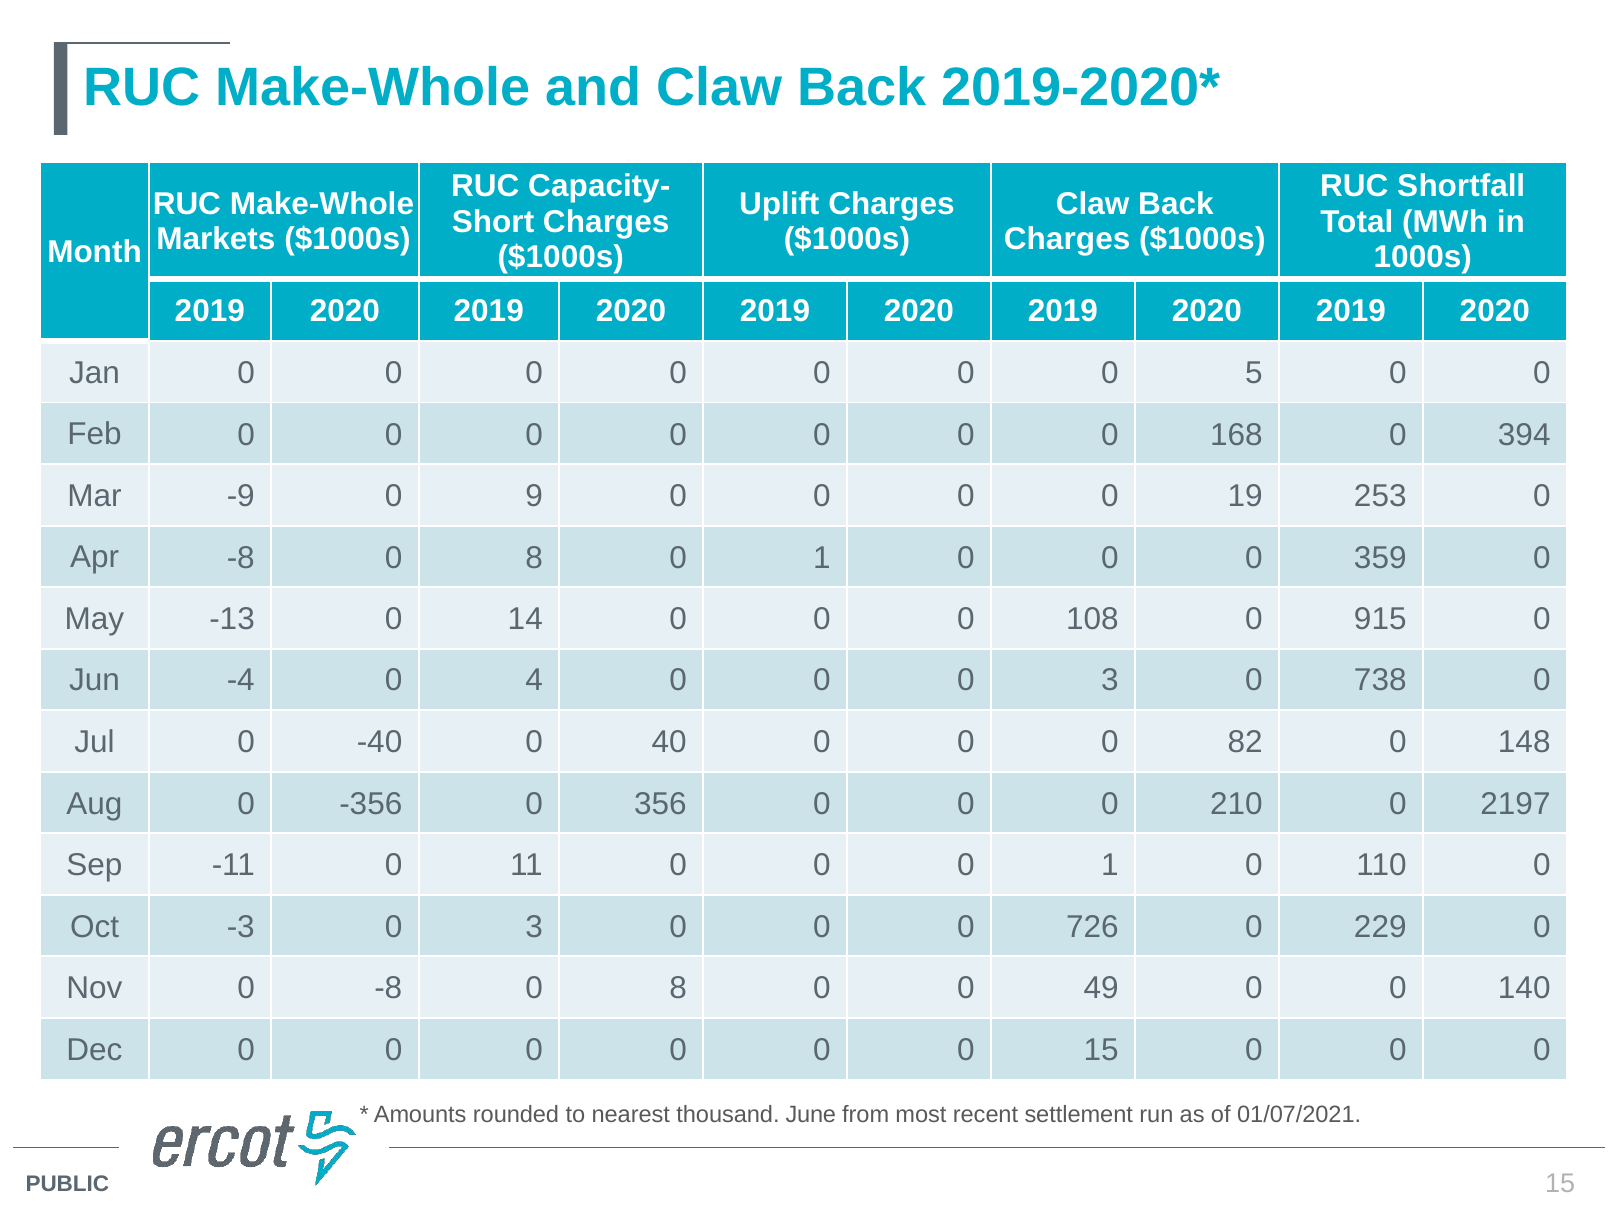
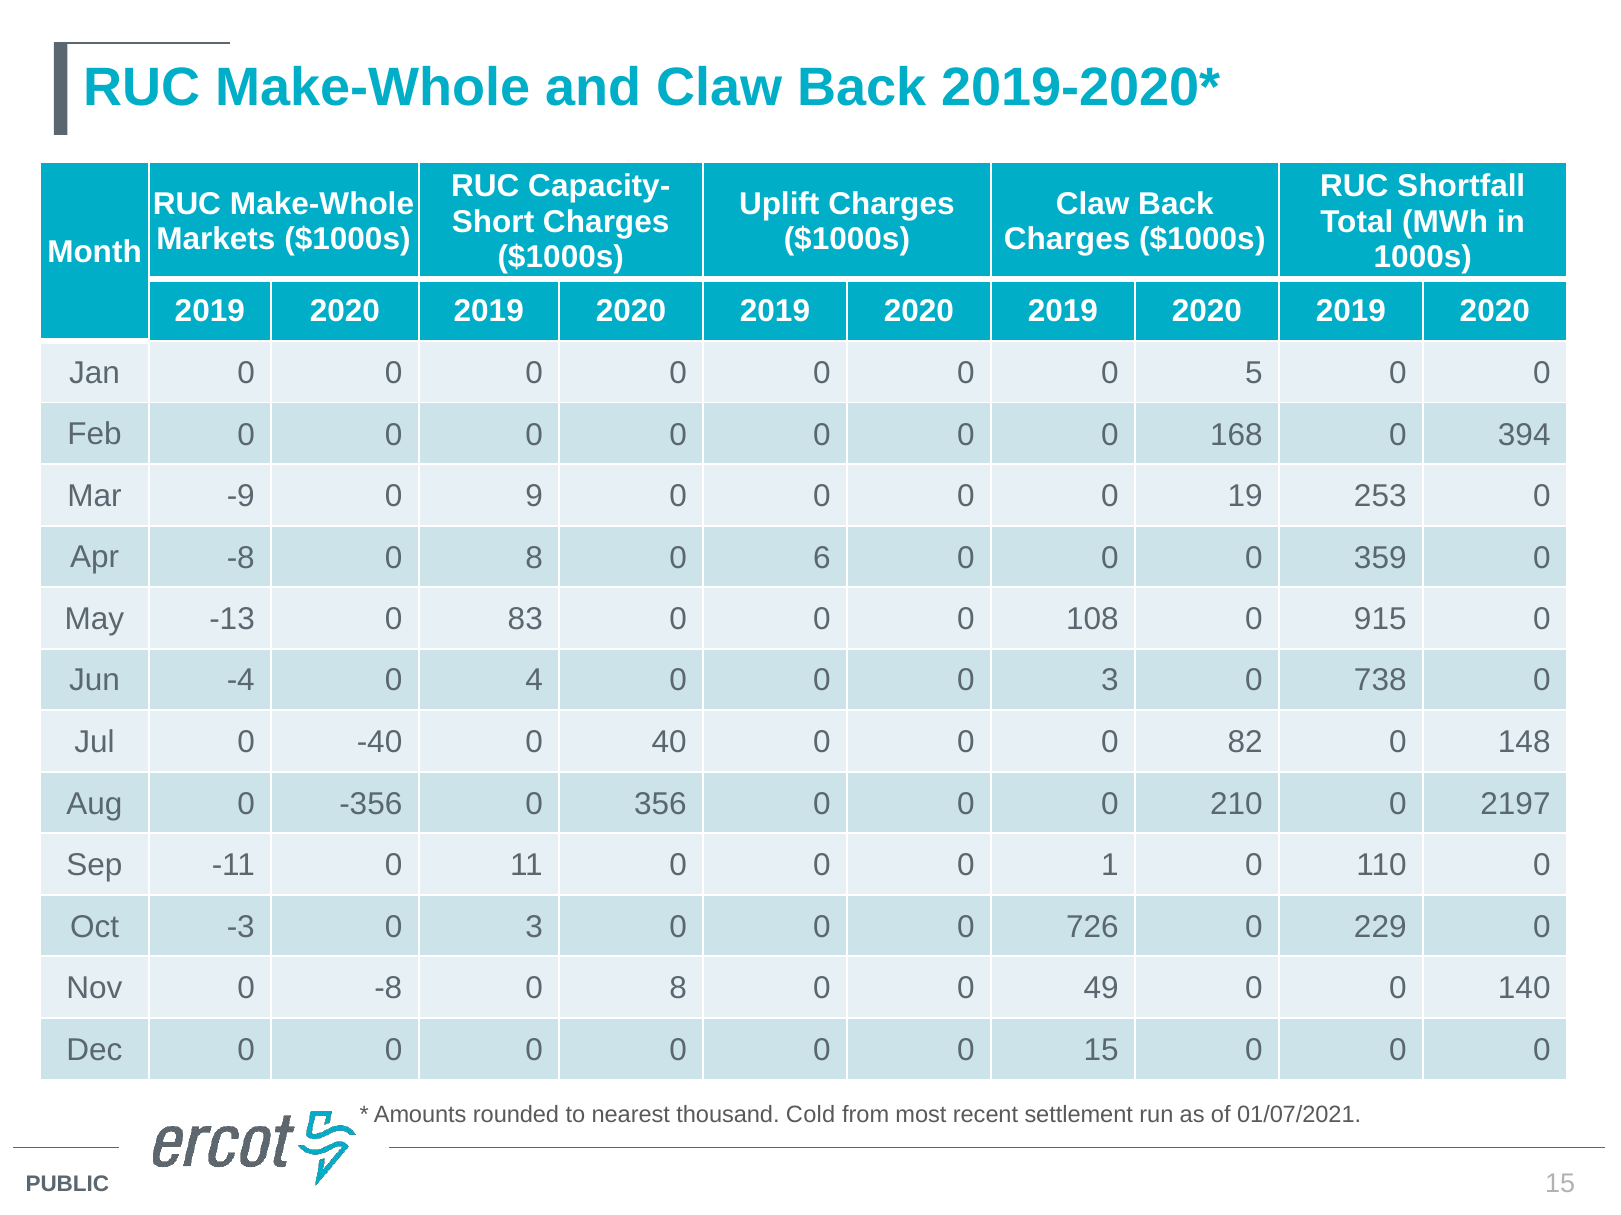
8 0 1: 1 -> 6
14: 14 -> 83
June: June -> Cold
